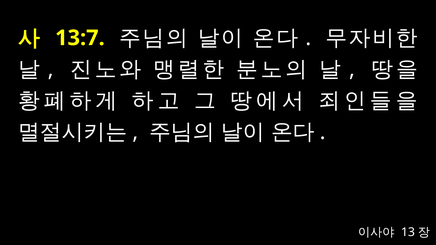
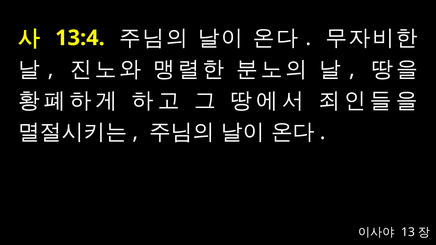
13:7: 13:7 -> 13:4
